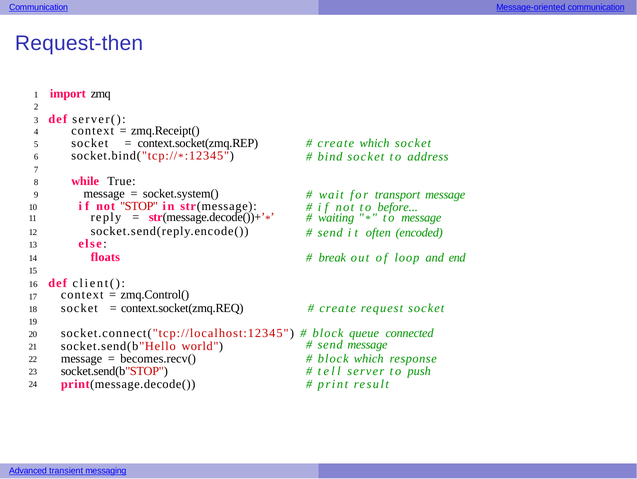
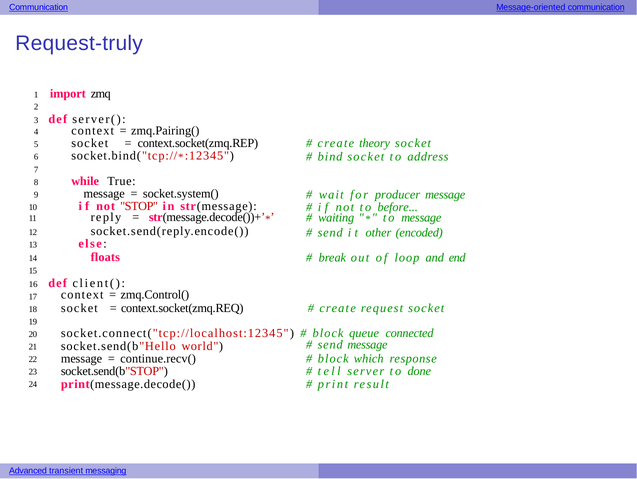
Request-then: Request-then -> Request-truly
zmq.Receipt(: zmq.Receipt( -> zmq.Pairing(
create which: which -> theory
transport: transport -> producer
often: often -> other
becomes.recv(: becomes.recv( -> continue.recv(
push: push -> done
